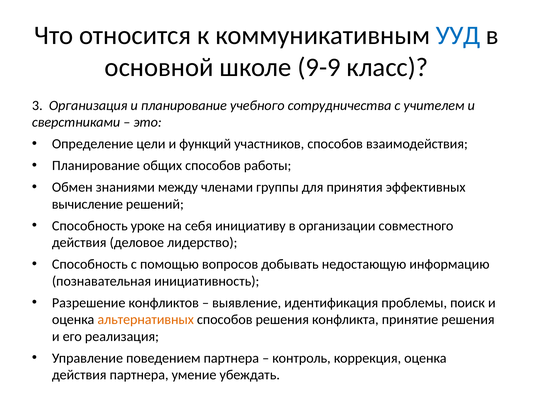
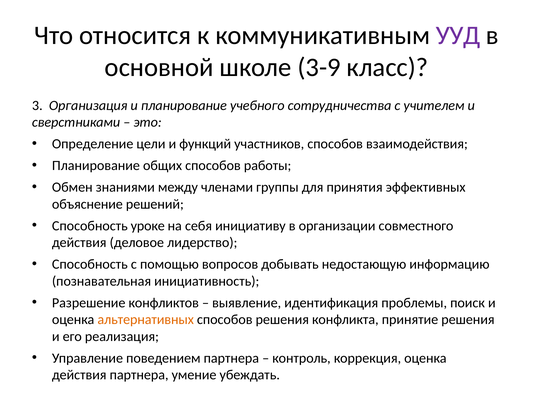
УУД colour: blue -> purple
9-9: 9-9 -> 3-9
вычисление: вычисление -> объяснение
